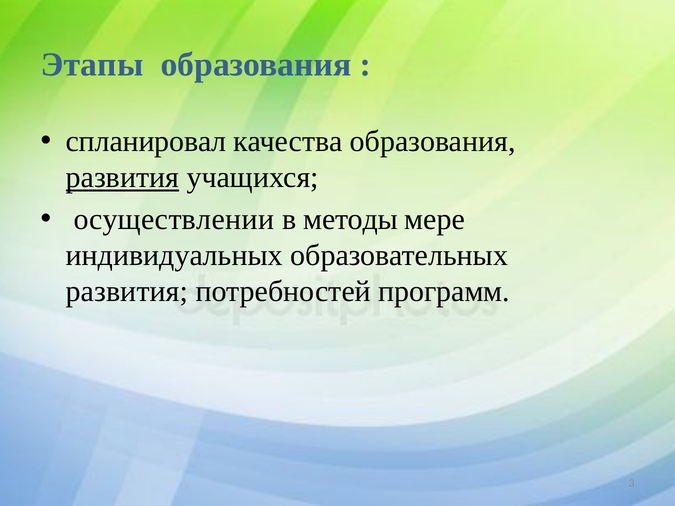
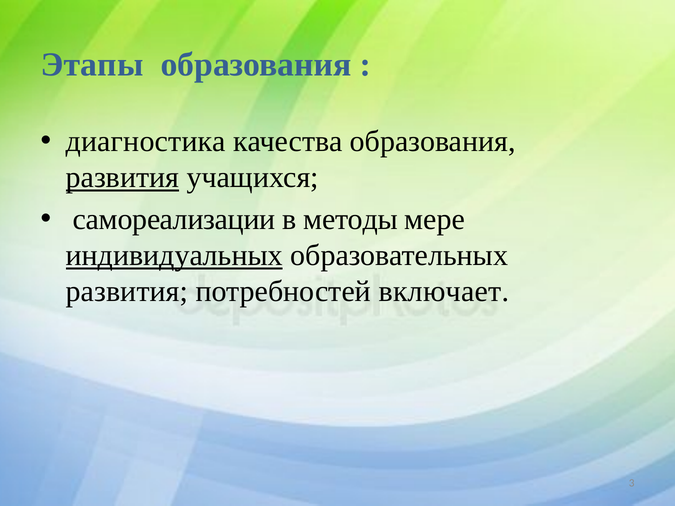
спланировал: спланировал -> диагностика
осуществлении: осуществлении -> самореализации
индивидуальных underline: none -> present
программ: программ -> включает
